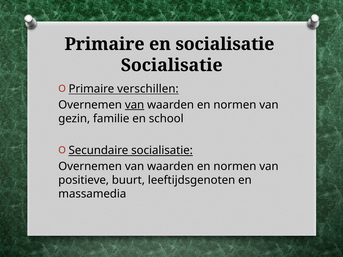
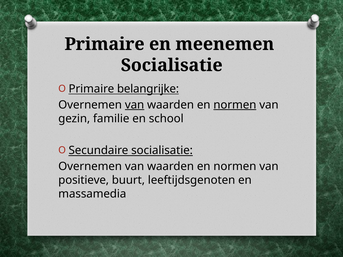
en socialisatie: socialisatie -> meenemen
verschillen: verschillen -> belangrijke
normen at (235, 105) underline: none -> present
